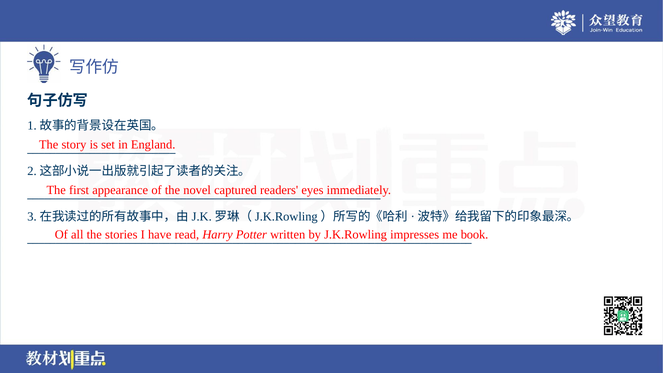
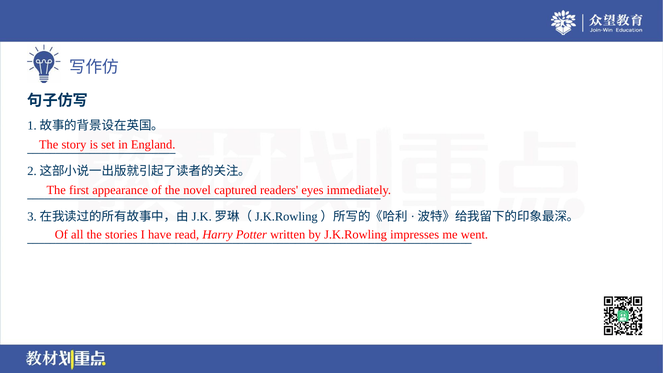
book: book -> went
